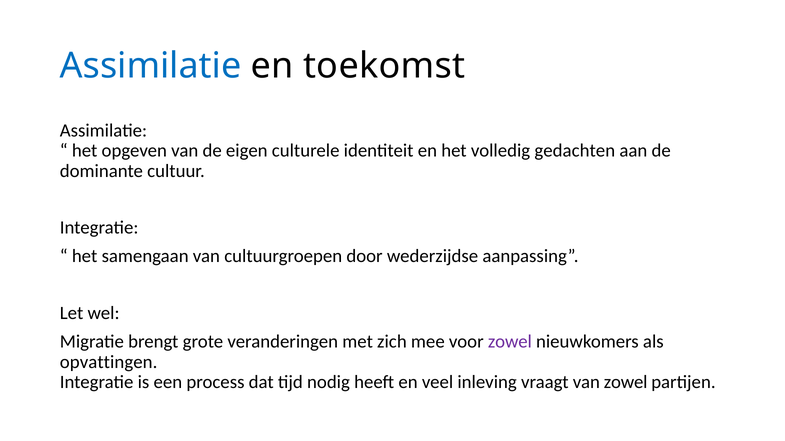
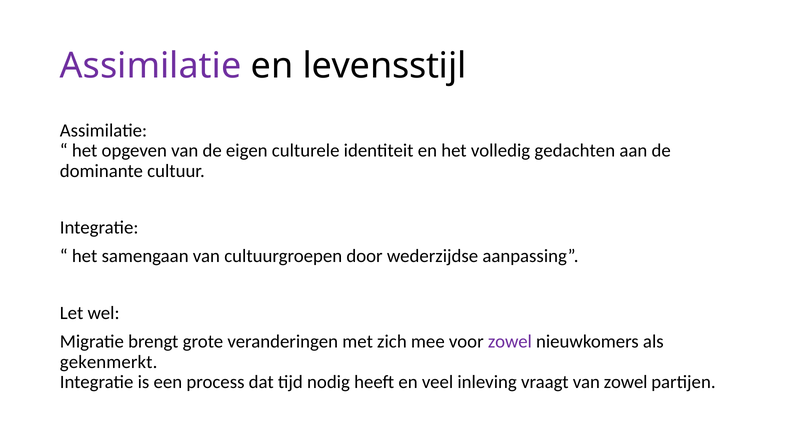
Assimilatie at (151, 66) colour: blue -> purple
toekomst: toekomst -> levensstijl
opvattingen: opvattingen -> gekenmerkt
